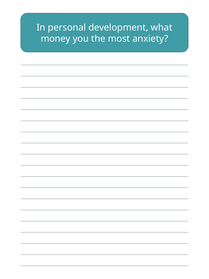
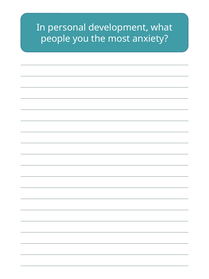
money: money -> people
